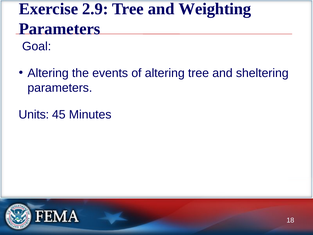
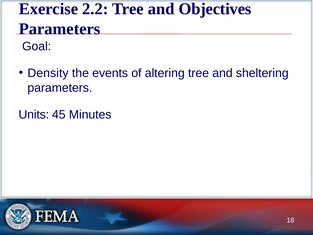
2.9: 2.9 -> 2.2
Weighting: Weighting -> Objectives
Altering at (48, 73): Altering -> Density
